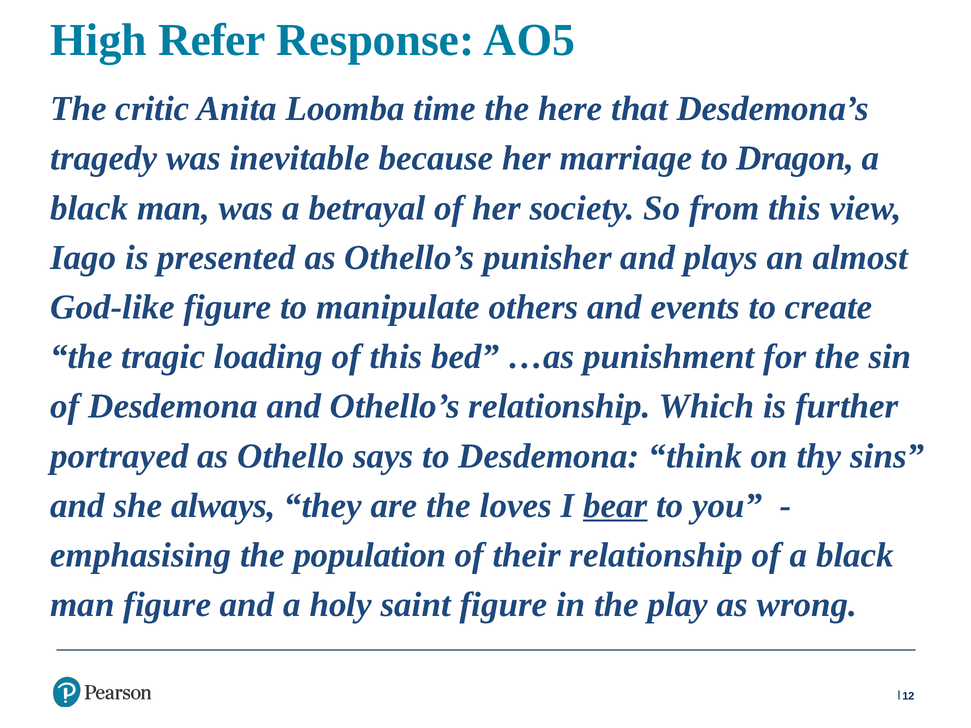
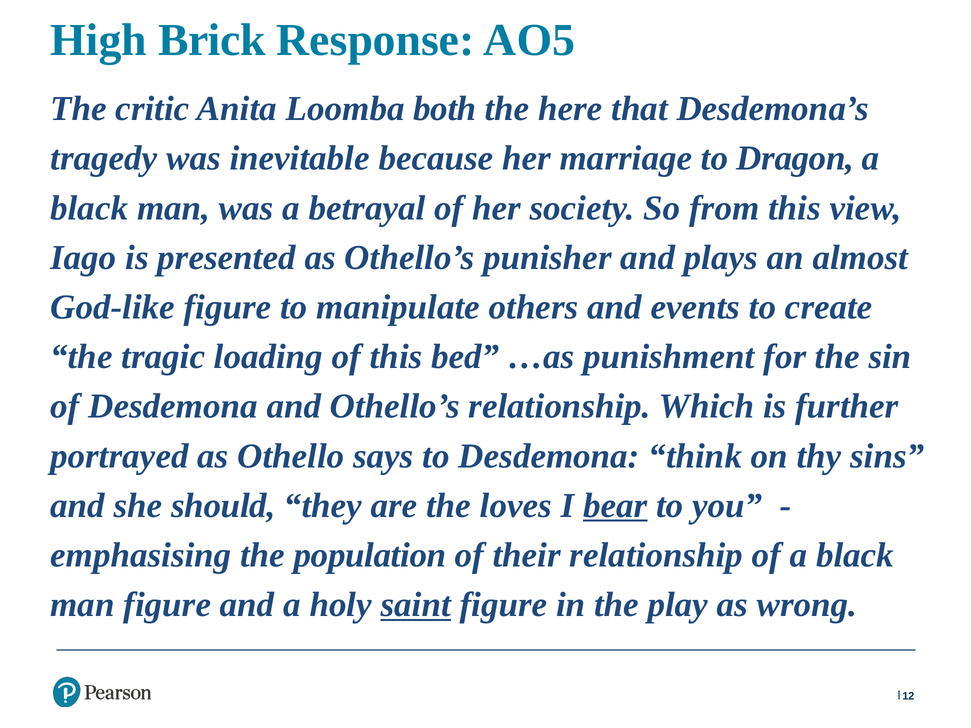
Refer: Refer -> Brick
time: time -> both
always: always -> should
saint underline: none -> present
